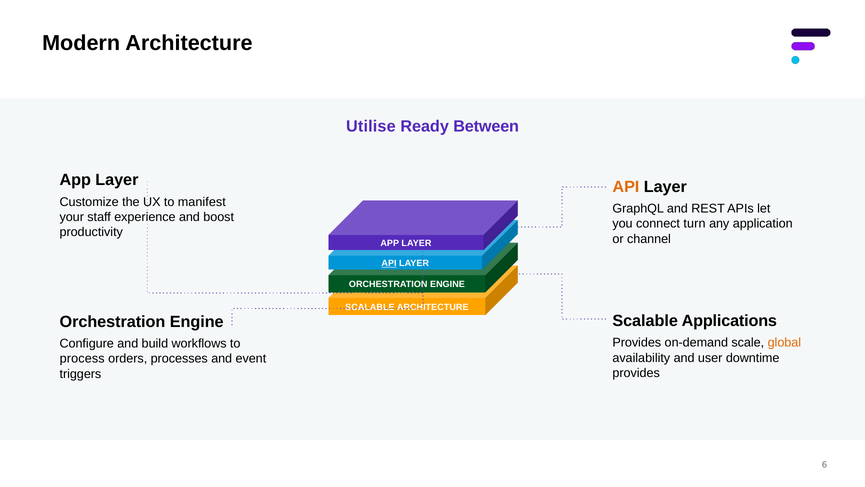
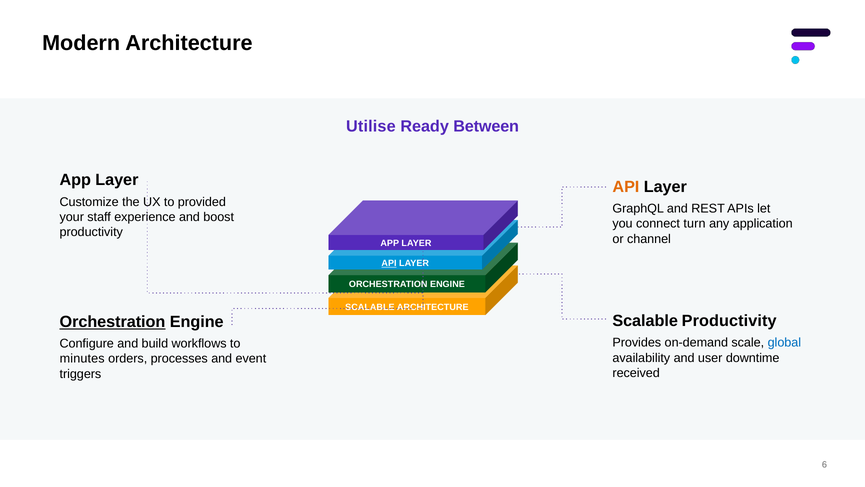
manifest: manifest -> provided
Scalable Applications: Applications -> Productivity
Orchestration at (112, 322) underline: none -> present
global colour: orange -> blue
process: process -> minutes
provides at (636, 373): provides -> received
